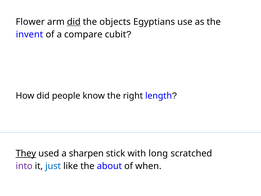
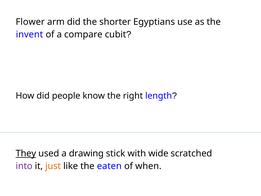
did at (74, 22) underline: present -> none
objects: objects -> shorter
sharpen: sharpen -> drawing
long: long -> wide
just colour: blue -> orange
about: about -> eaten
